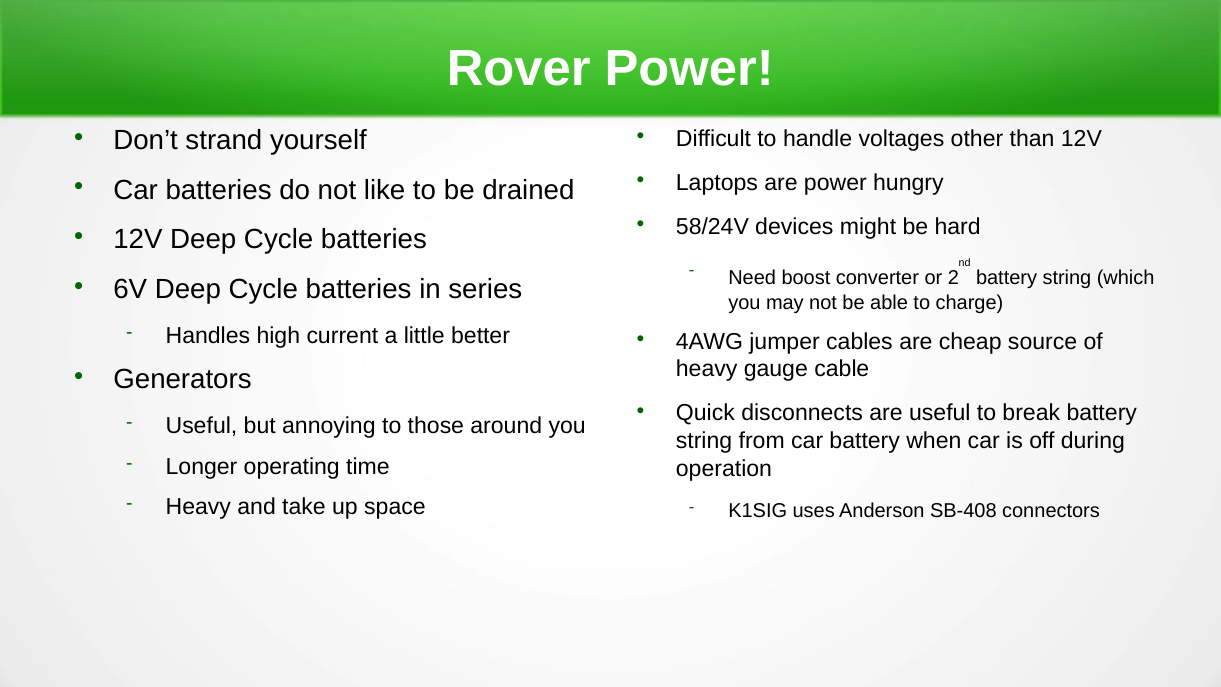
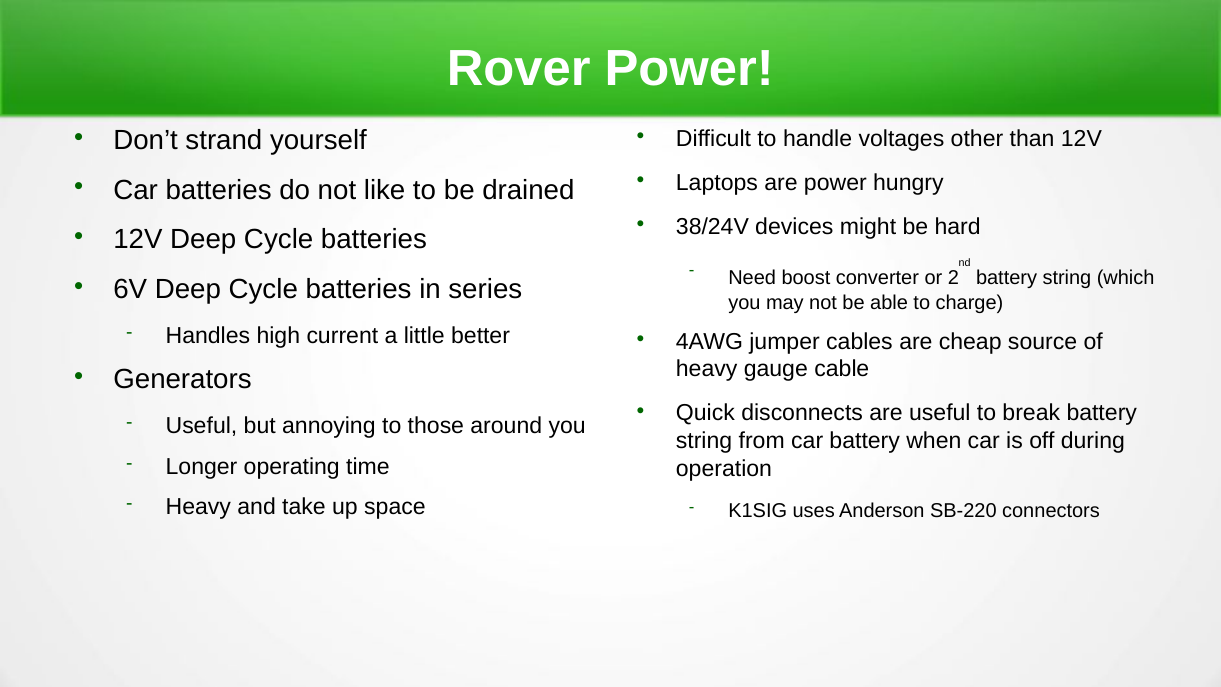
58/24V: 58/24V -> 38/24V
SB-408: SB-408 -> SB-220
